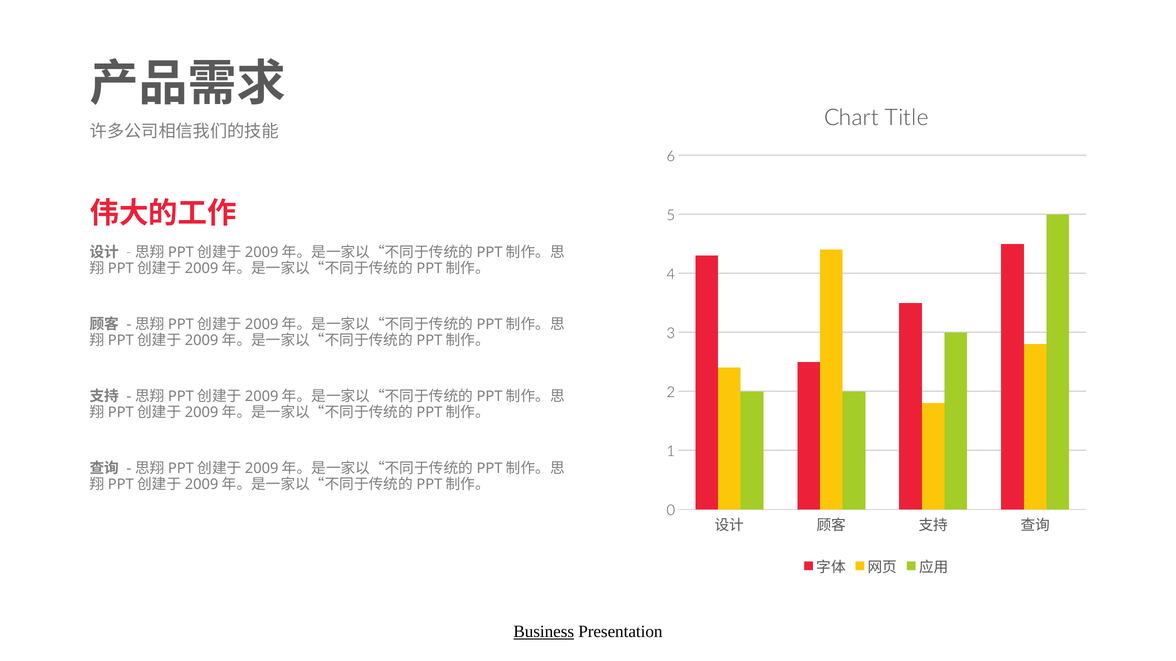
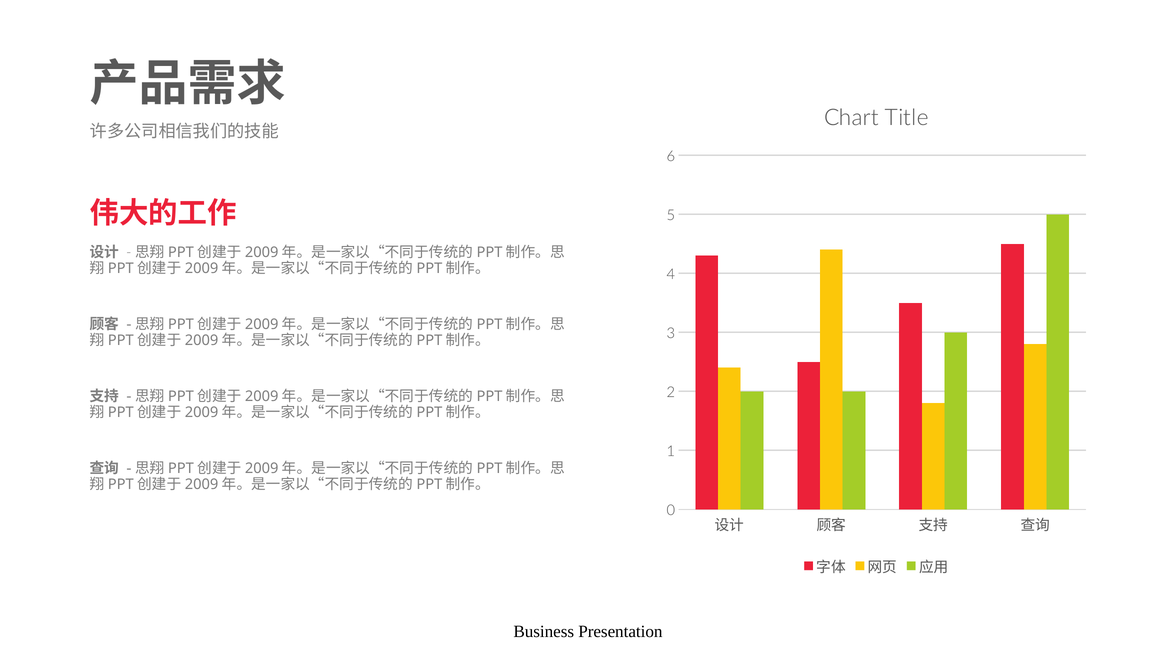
Business underline: present -> none
